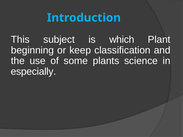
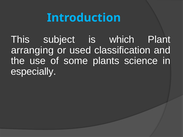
beginning: beginning -> arranging
keep: keep -> used
